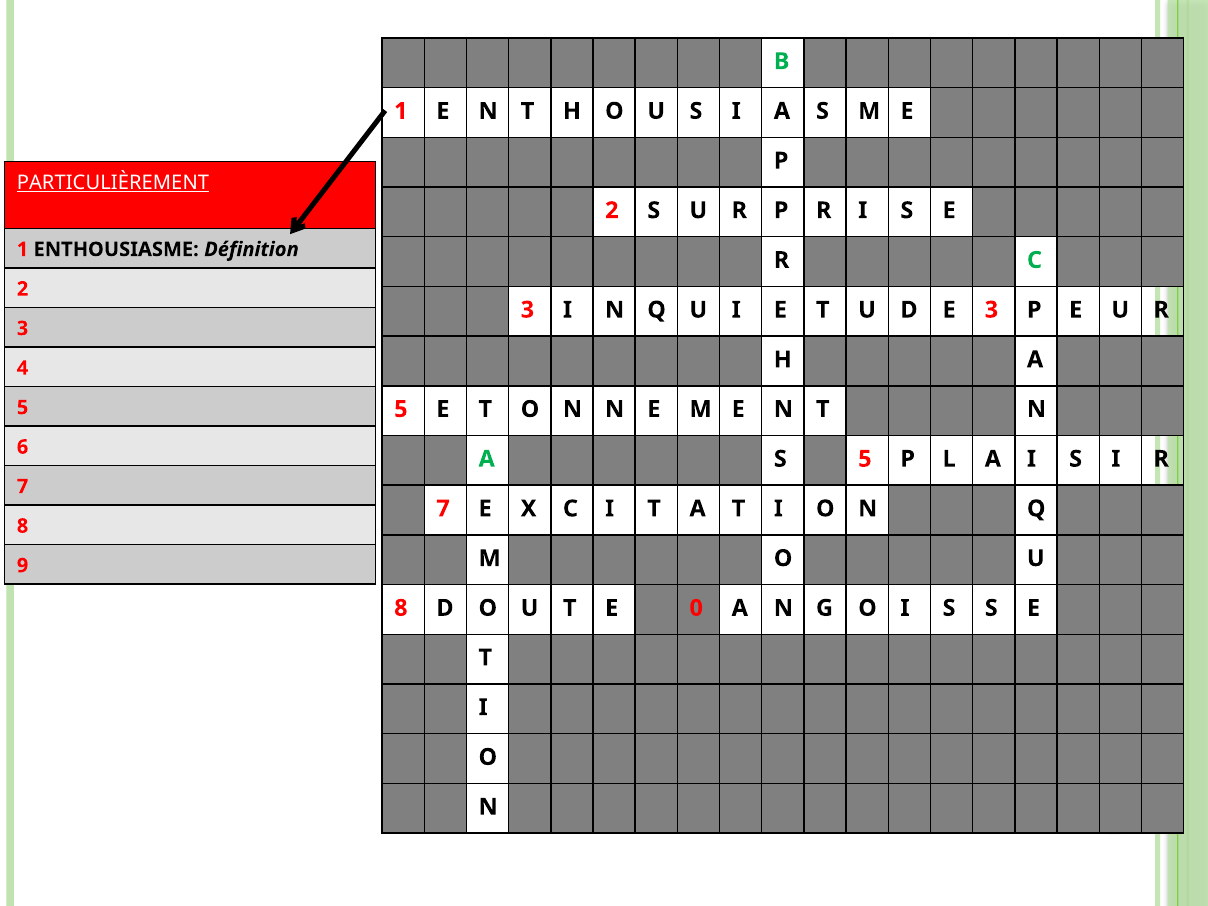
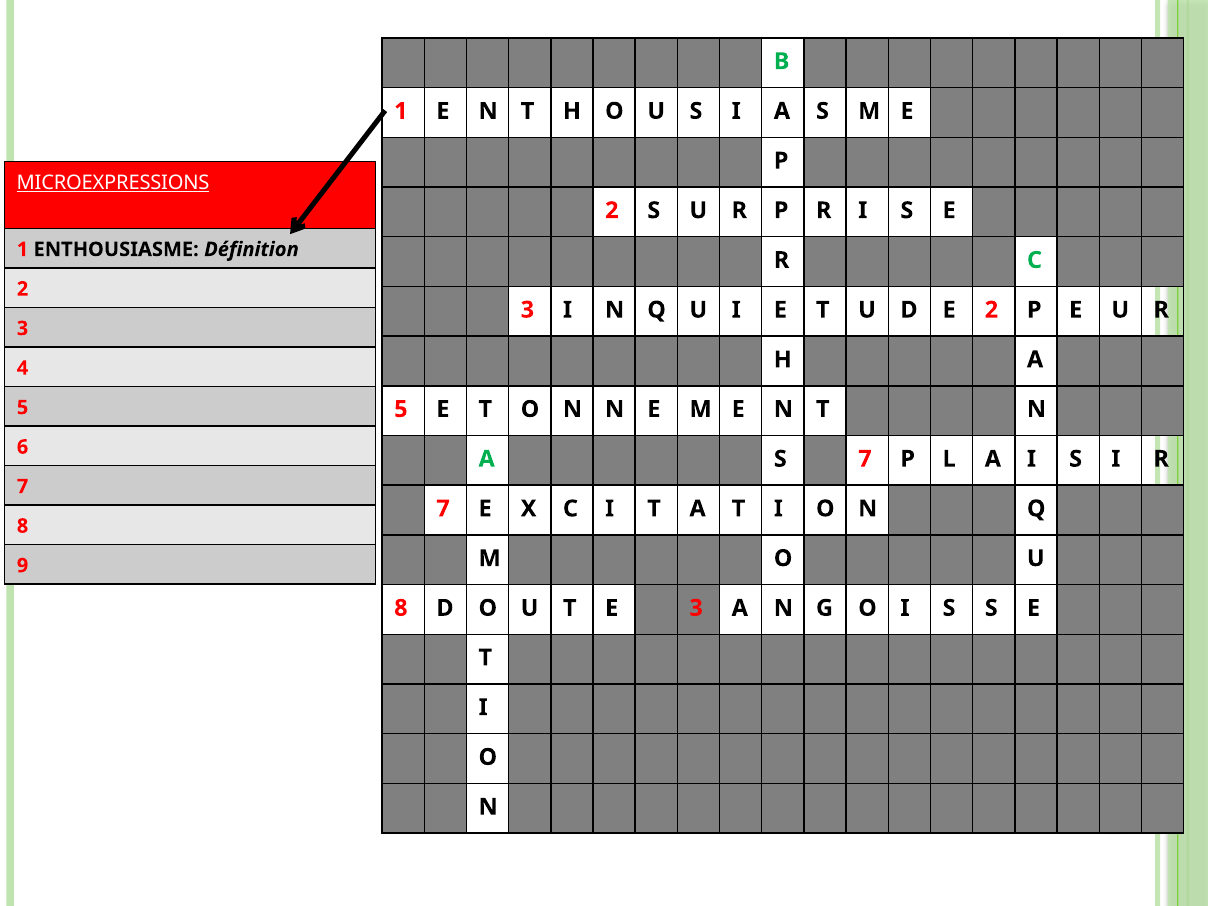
PARTICULIÈREMENT: PARTICULIÈREMENT -> MICROEXPRESSIONS
E 3: 3 -> 2
S 5: 5 -> 7
E 0: 0 -> 3
